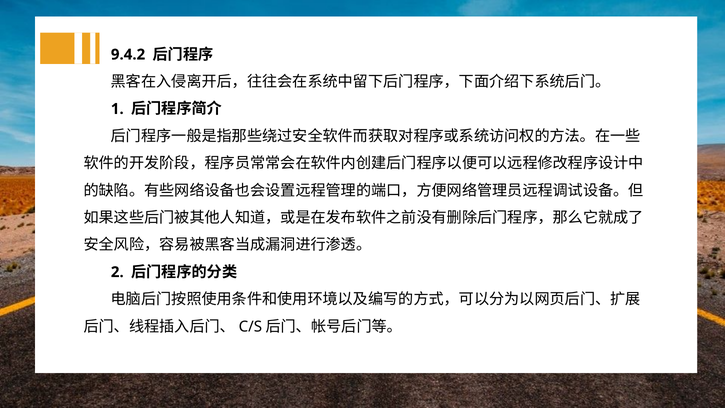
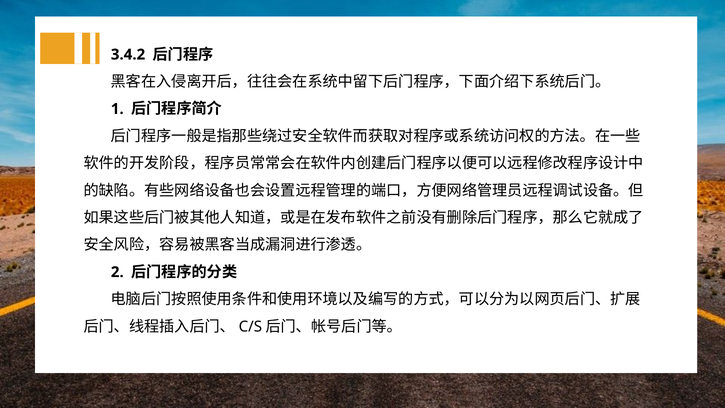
9.4.2: 9.4.2 -> 3.4.2
